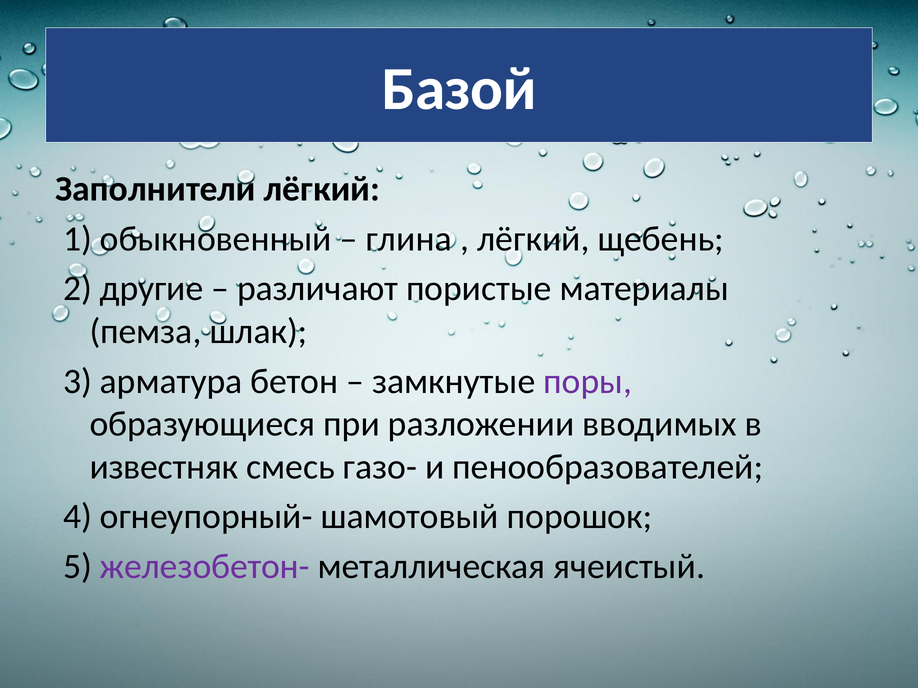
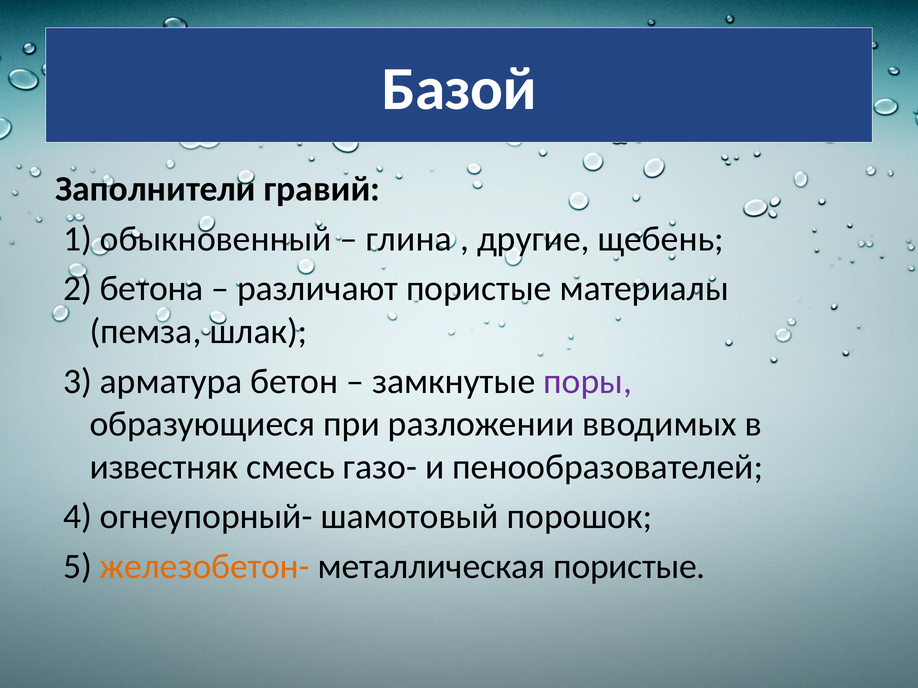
Заполнители лёгкий: лёгкий -> гравий
лёгкий at (533, 239): лёгкий -> другие
другие: другие -> бетона
железобетон- colour: purple -> orange
металлическая ячеистый: ячеистый -> пористые
